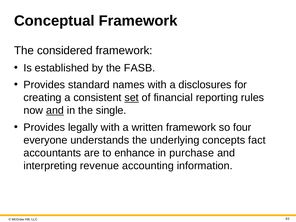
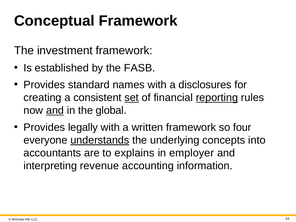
considered: considered -> investment
reporting underline: none -> present
single: single -> global
understands underline: none -> present
fact: fact -> into
enhance: enhance -> explains
purchase: purchase -> employer
